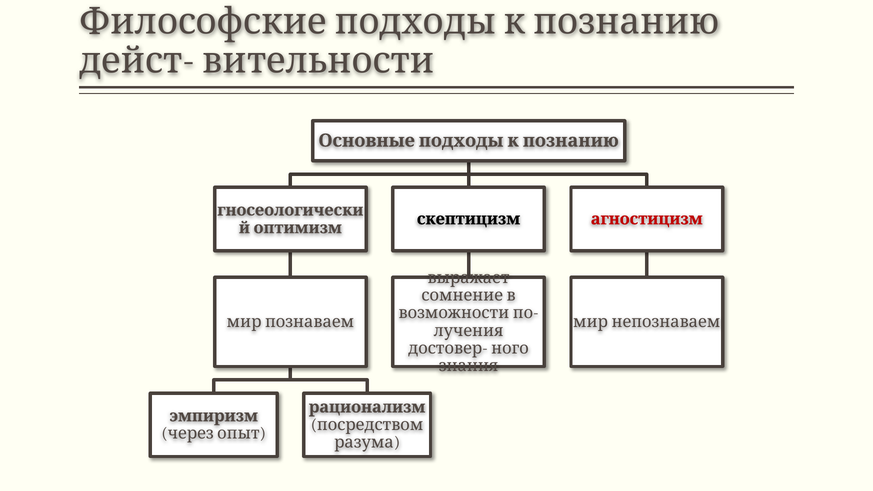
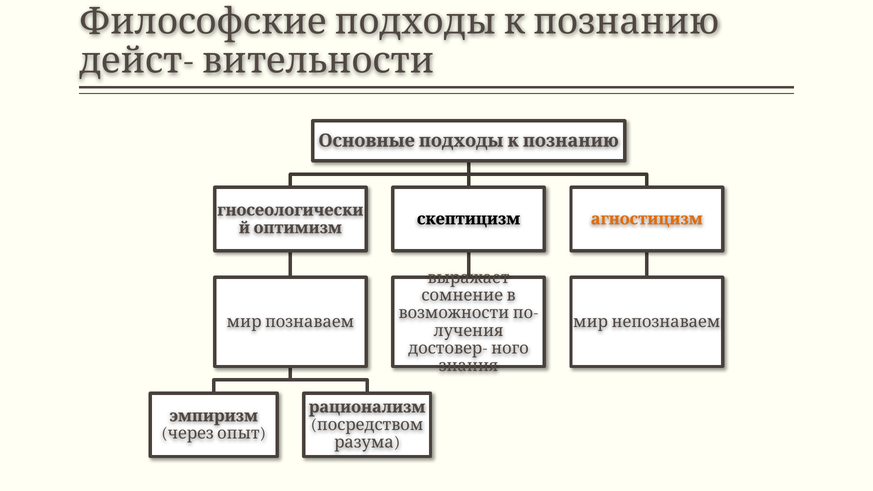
агностицизм colour: red -> orange
